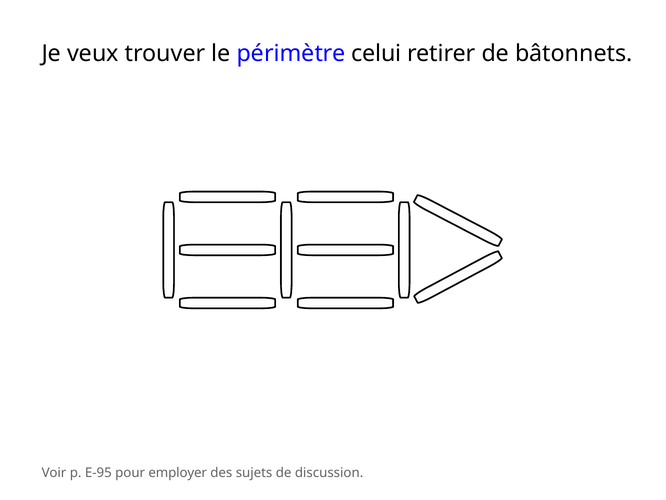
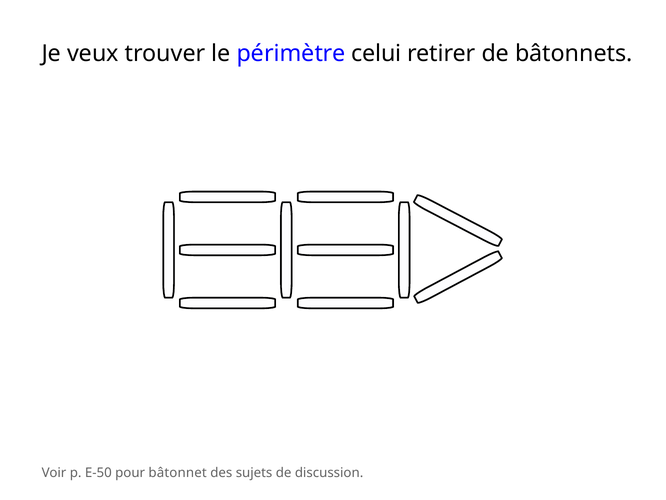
E-95: E-95 -> E-50
employer: employer -> bâtonnet
